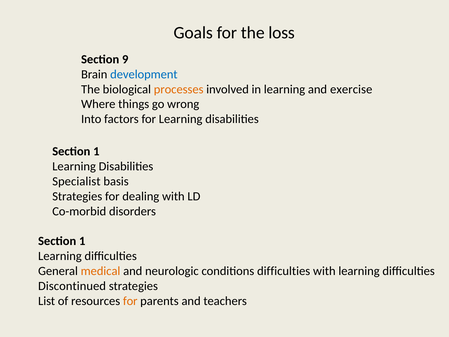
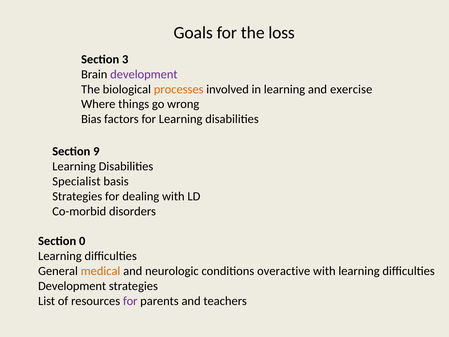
9: 9 -> 3
development at (144, 74) colour: blue -> purple
Into: Into -> Bias
1 at (96, 151): 1 -> 9
1 at (82, 241): 1 -> 0
conditions difficulties: difficulties -> overactive
Discontinued at (72, 286): Discontinued -> Development
for at (130, 301) colour: orange -> purple
